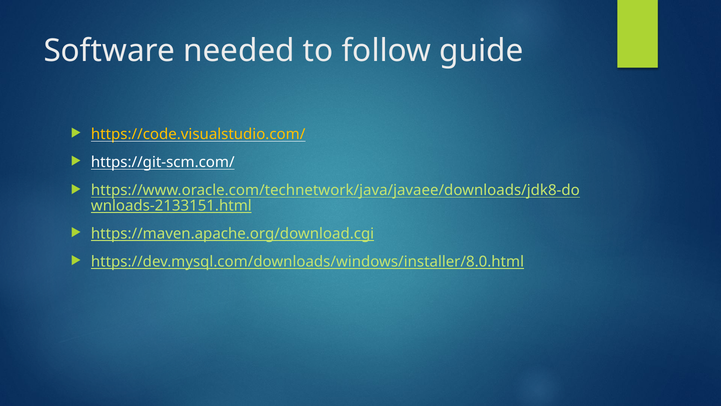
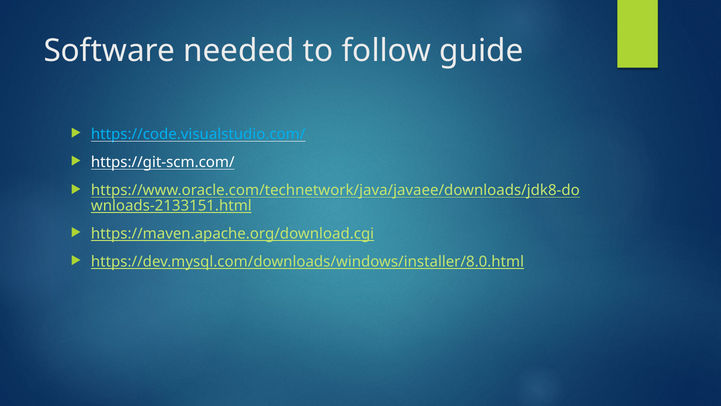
https://code.visualstudio.com/ colour: yellow -> light blue
